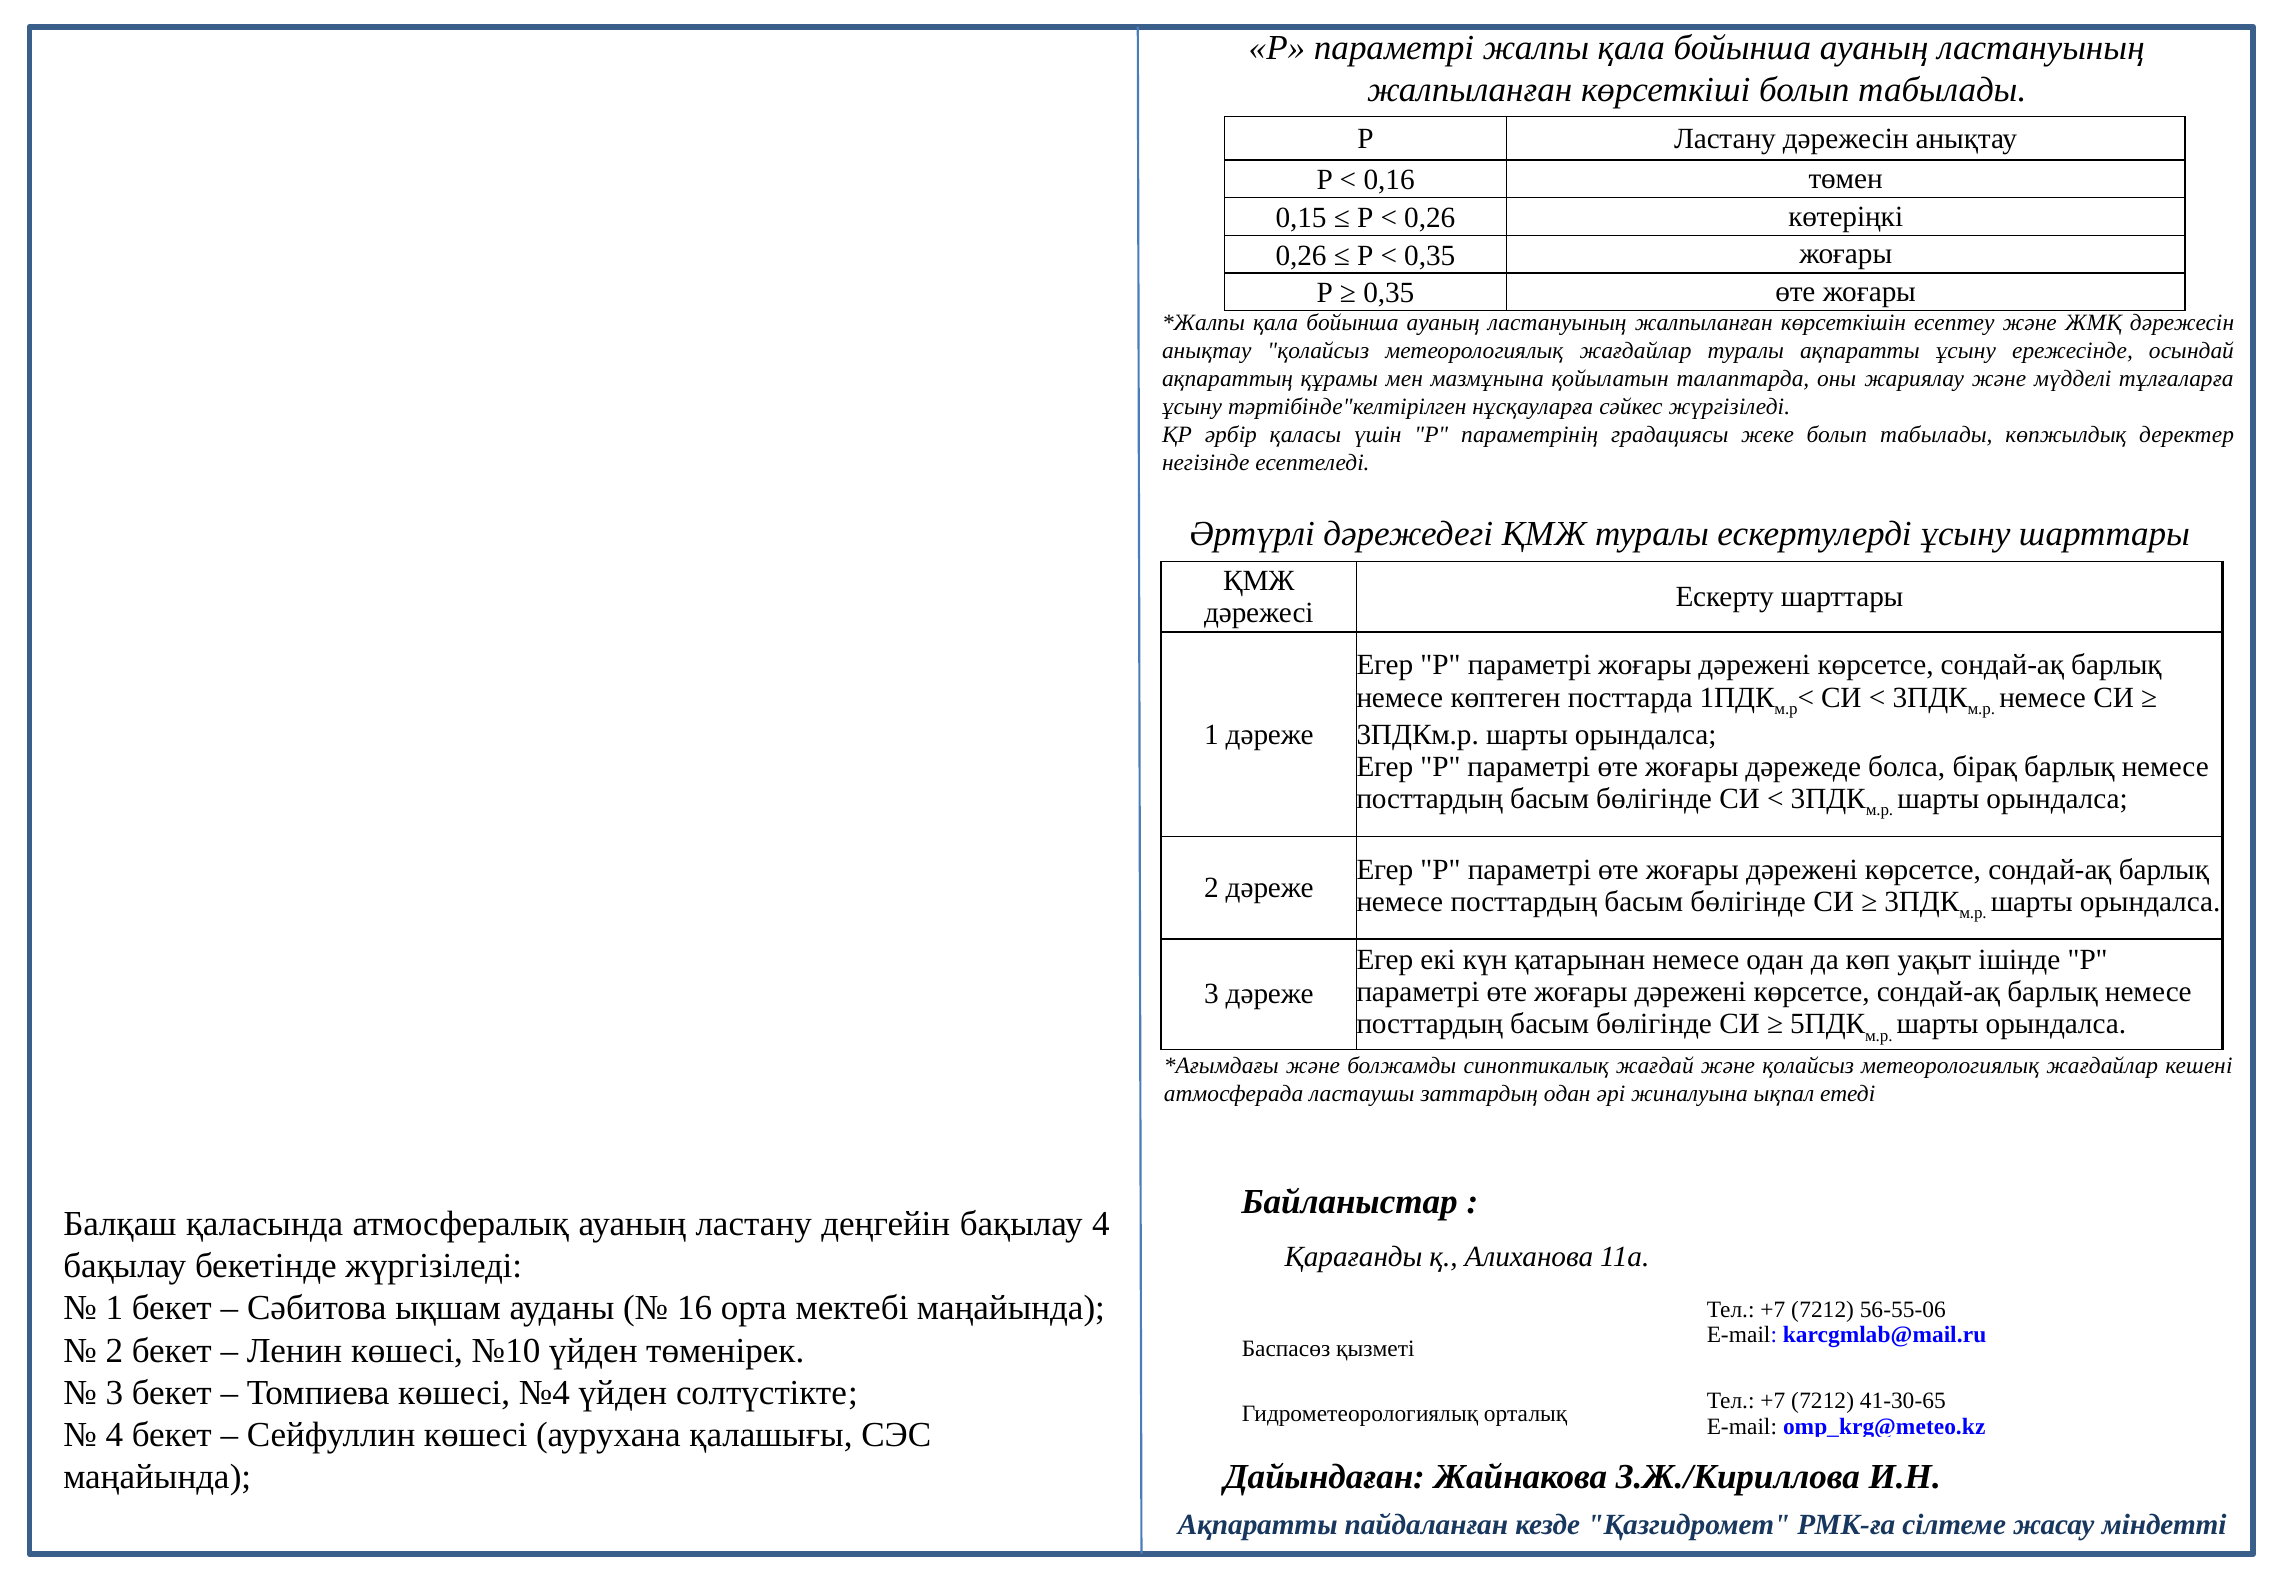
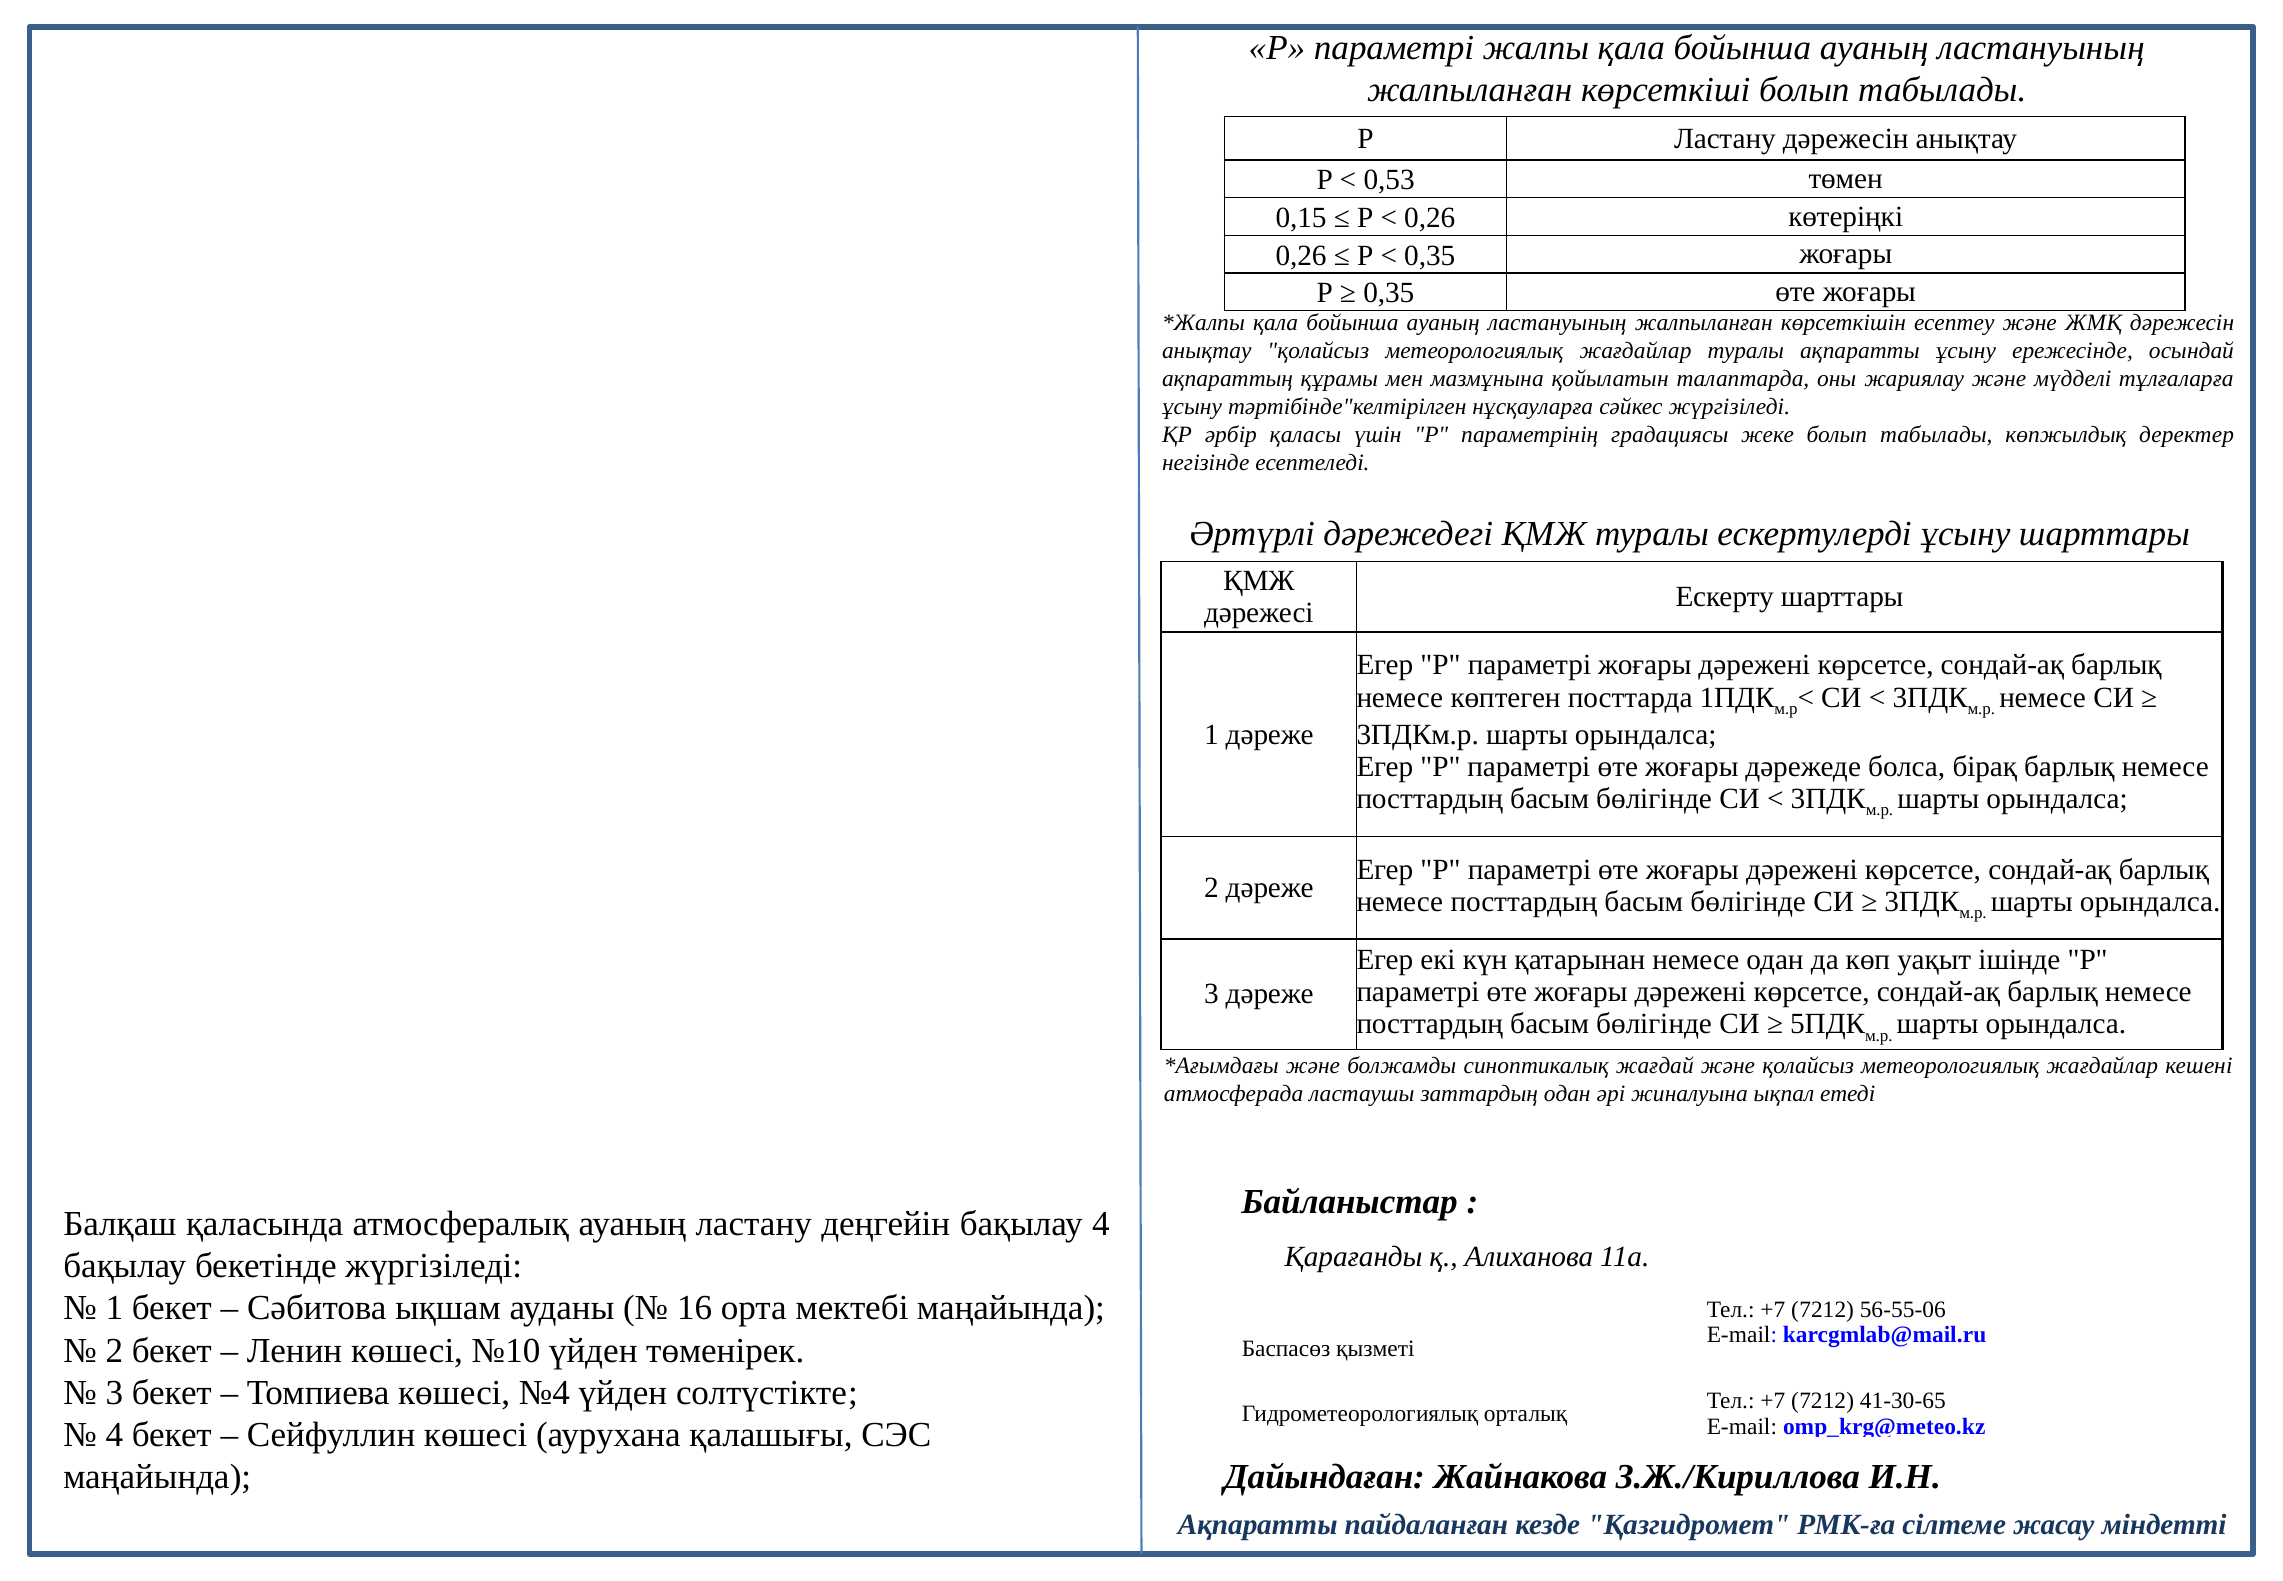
0,16: 0,16 -> 0,53
